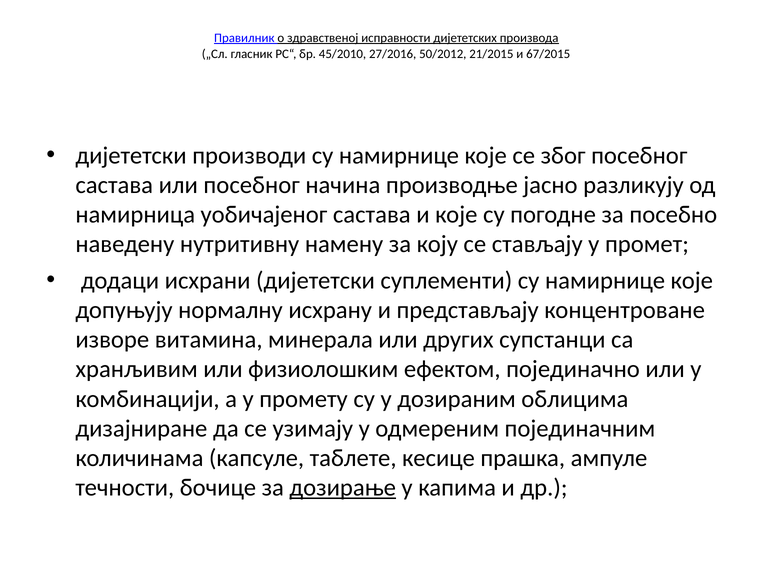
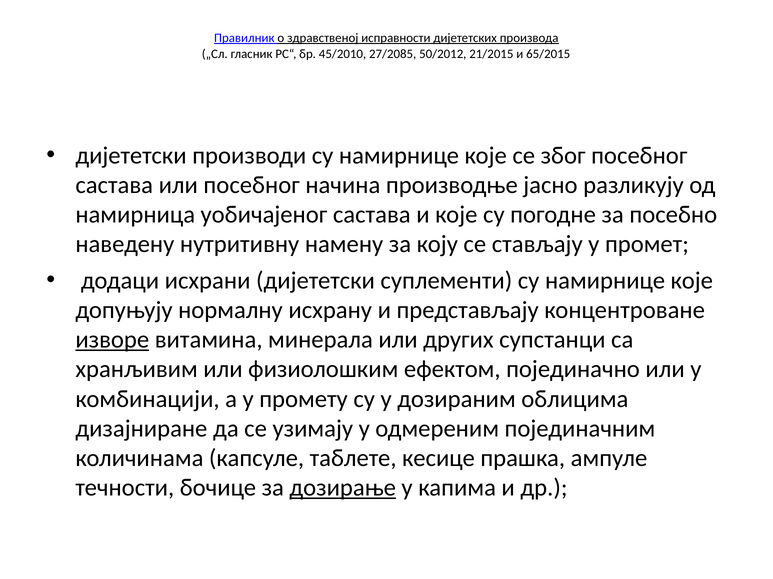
27/2016: 27/2016 -> 27/2085
67/2015: 67/2015 -> 65/2015
изворе underline: none -> present
